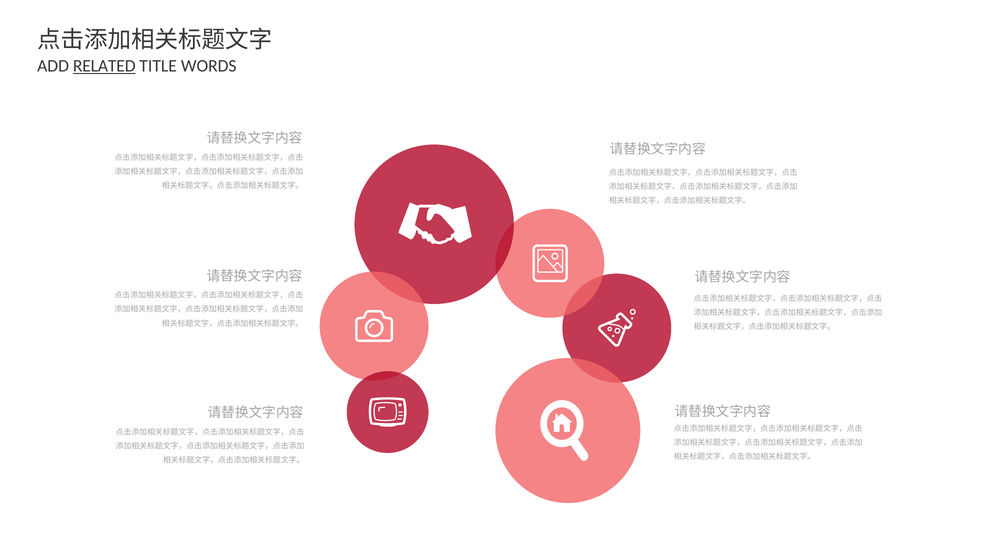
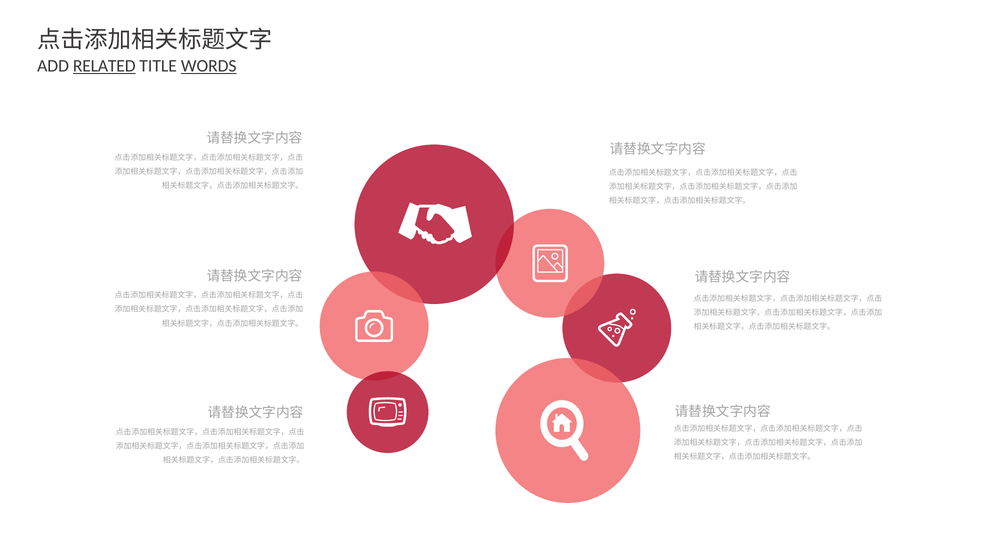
WORDS underline: none -> present
